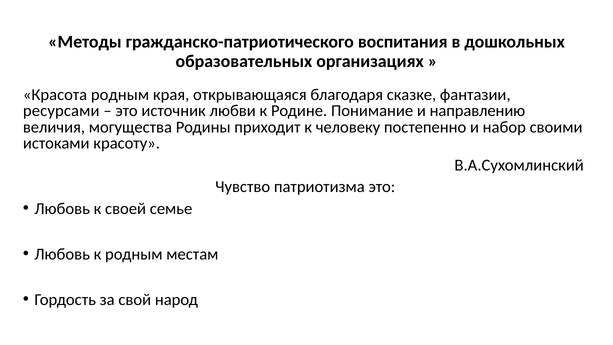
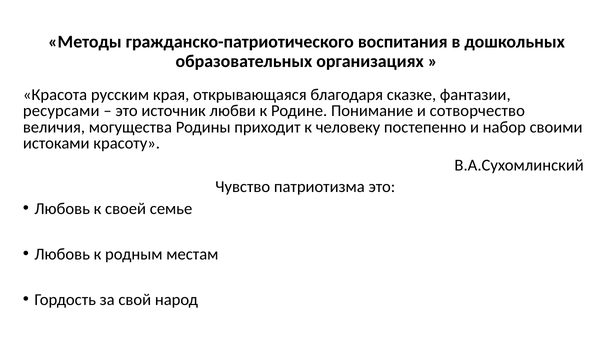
Красота родным: родным -> русским
направлению: направлению -> сотворчество
